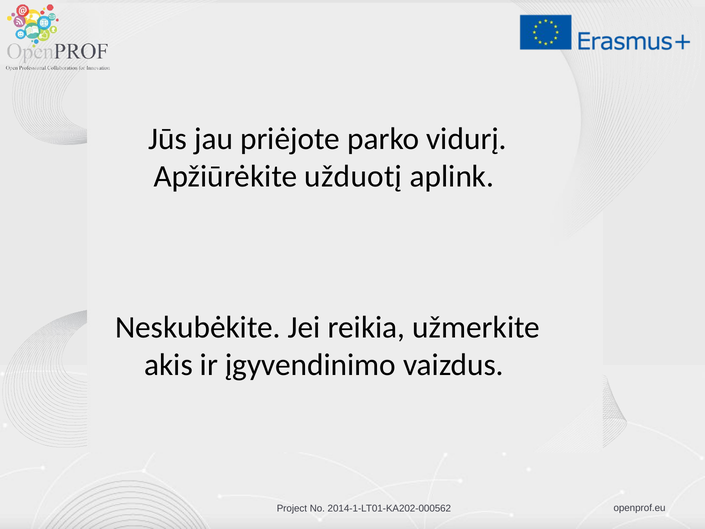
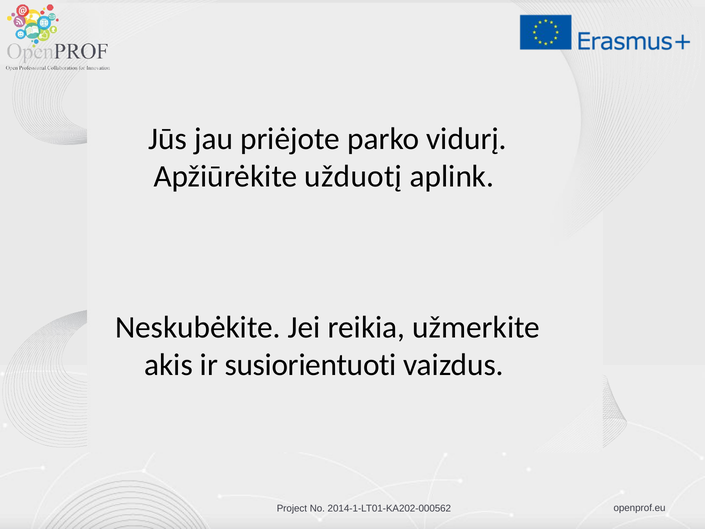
įgyvendinimo: įgyvendinimo -> susiorientuoti
